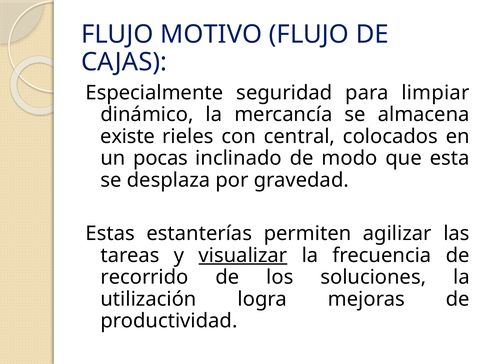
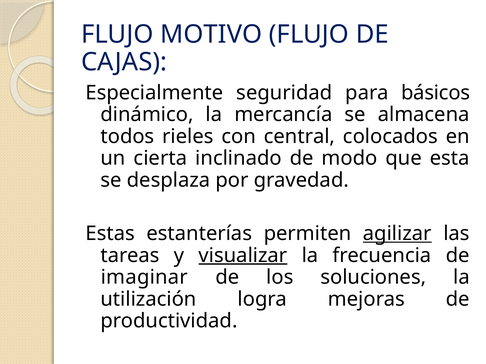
limpiar: limpiar -> básicos
existe: existe -> todos
pocas: pocas -> cierta
agilizar underline: none -> present
recorrido: recorrido -> imaginar
